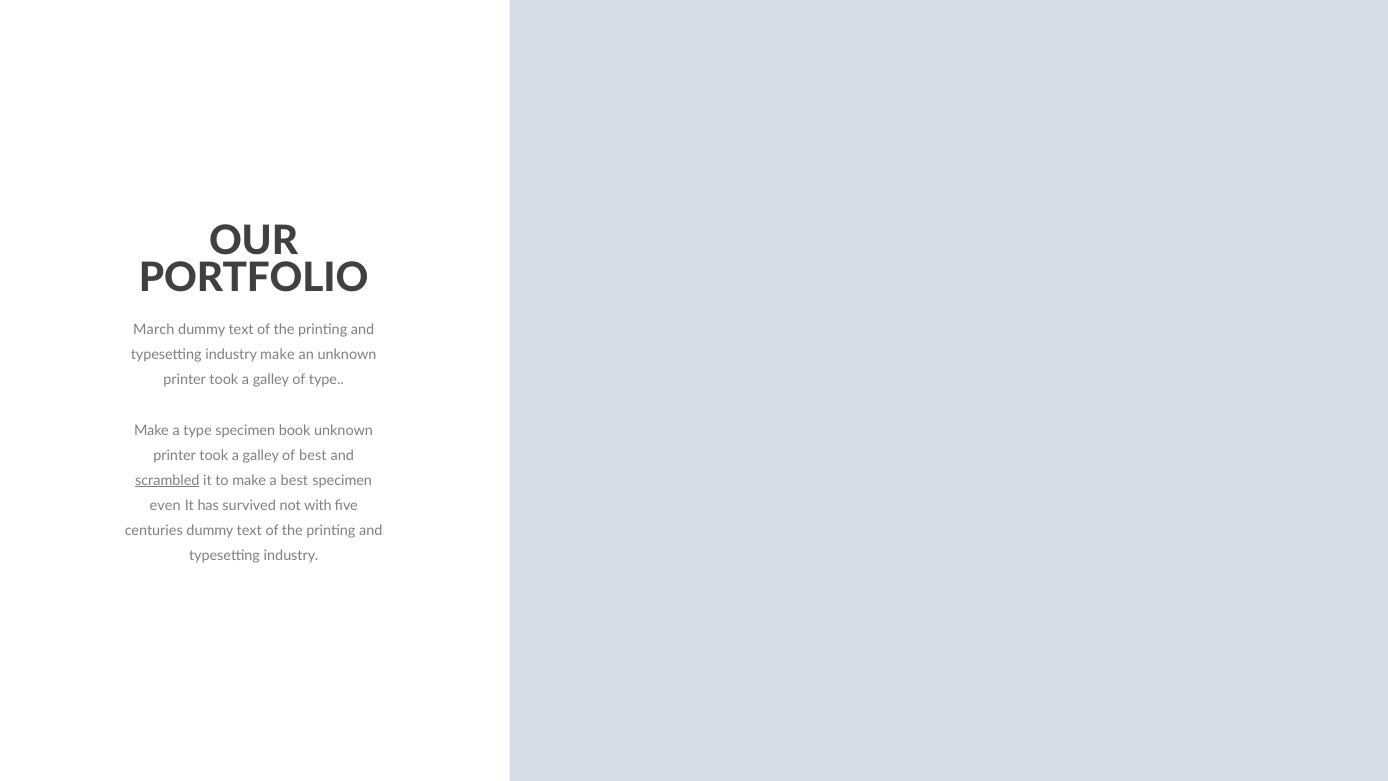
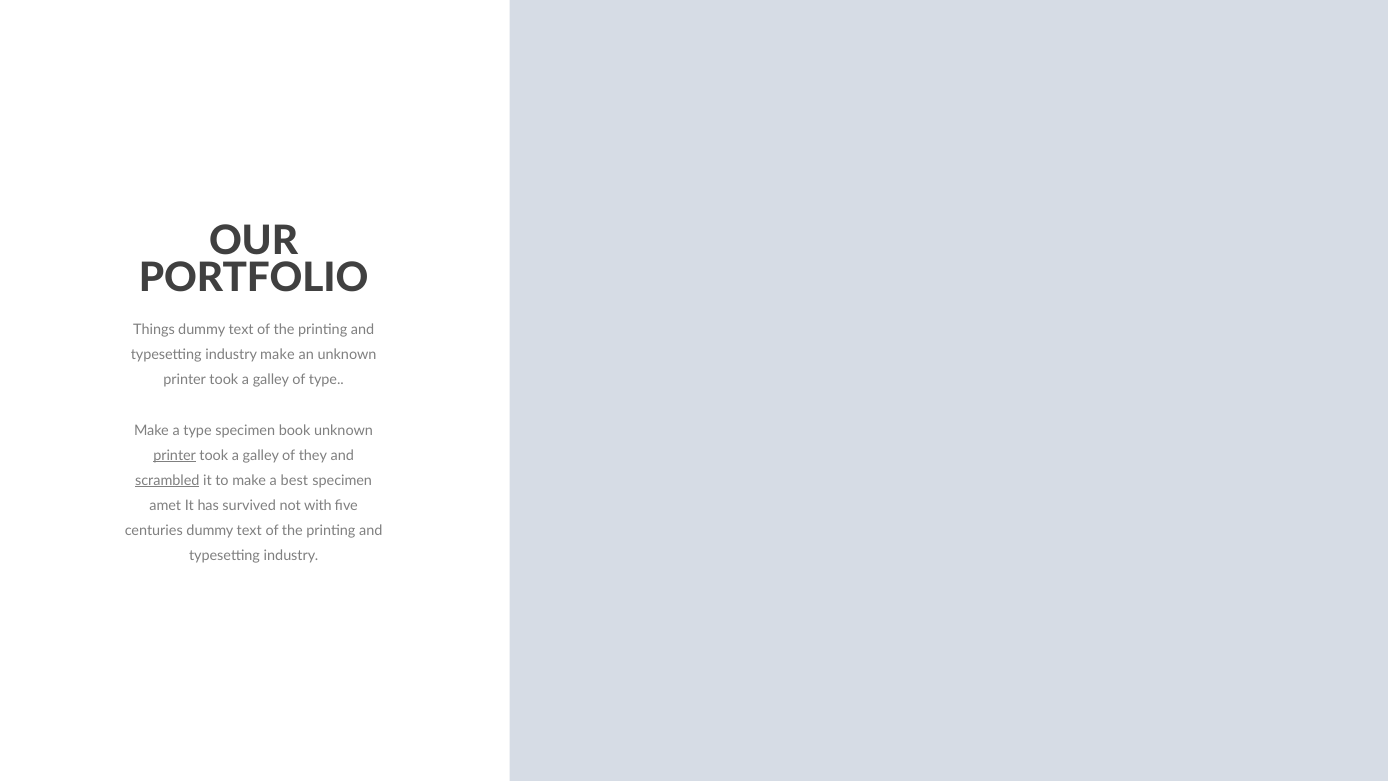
March: March -> Things
printer at (175, 455) underline: none -> present
of best: best -> they
even: even -> amet
